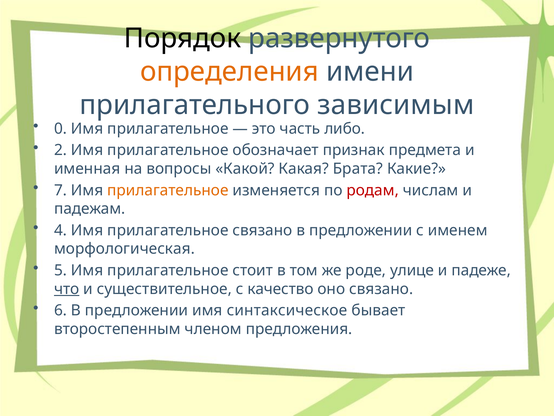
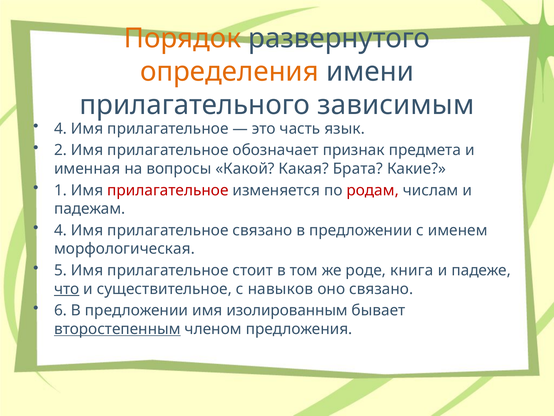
Порядок colour: black -> orange
0 at (60, 129): 0 -> 4
либо: либо -> язык
7: 7 -> 1
прилагательное at (168, 190) colour: orange -> red
улице: улице -> книга
качество: качество -> навыков
синтаксическое: синтаксическое -> изолированным
второстепенным underline: none -> present
